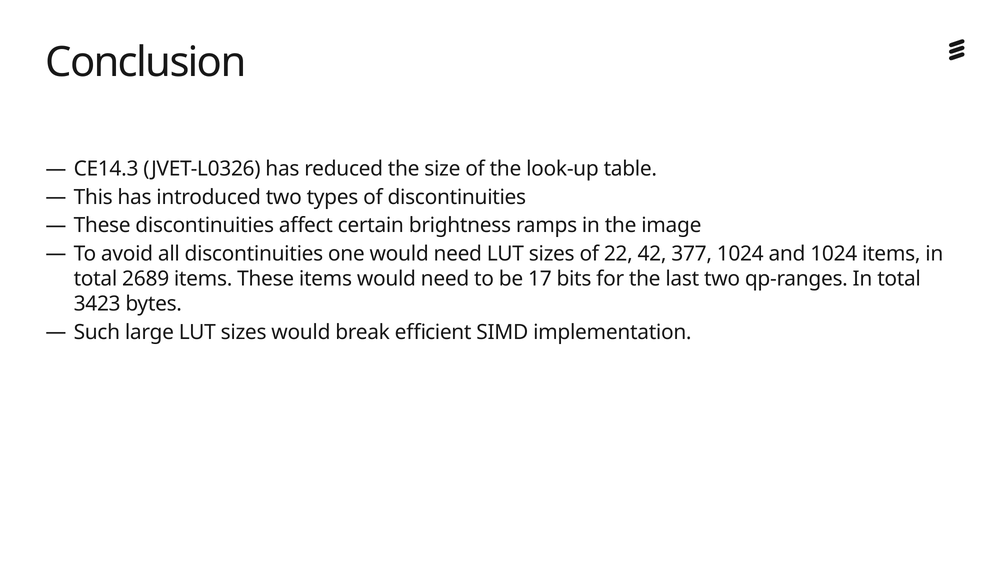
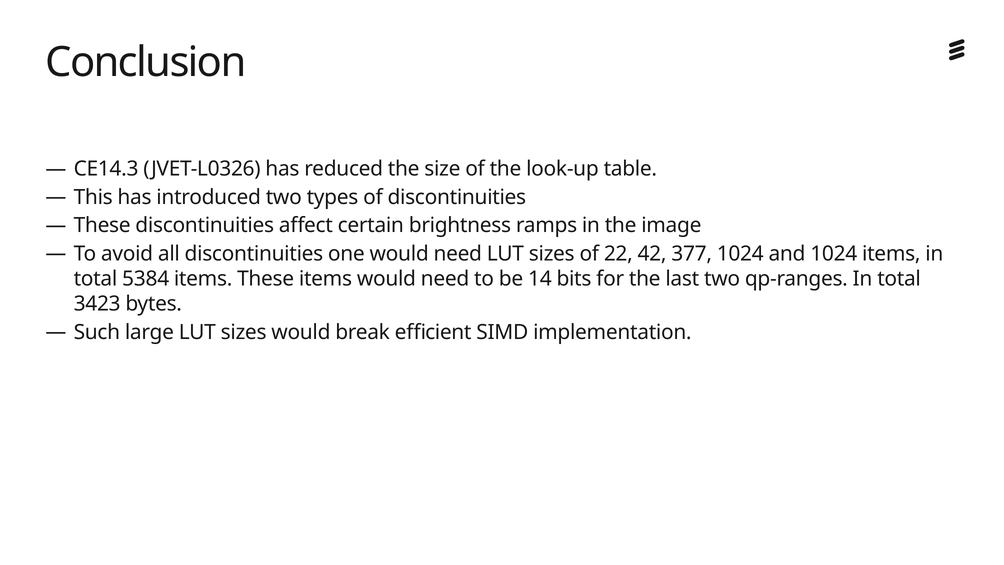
2689: 2689 -> 5384
17: 17 -> 14
